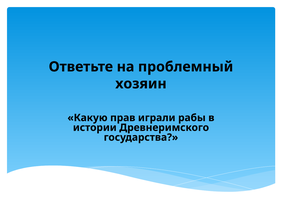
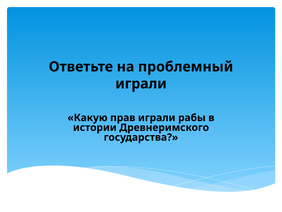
хозяин at (141, 84): хозяин -> играли
